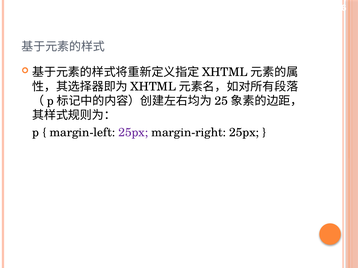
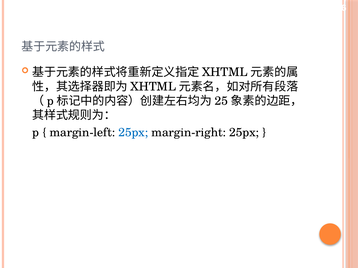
25px at (133, 133) colour: purple -> blue
